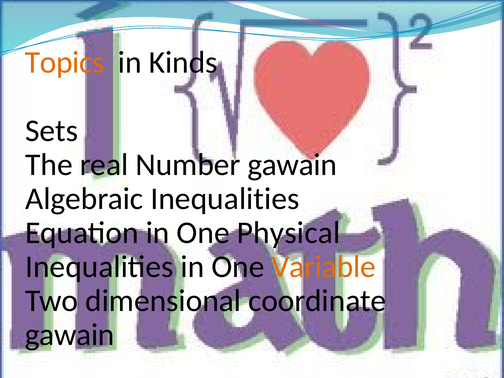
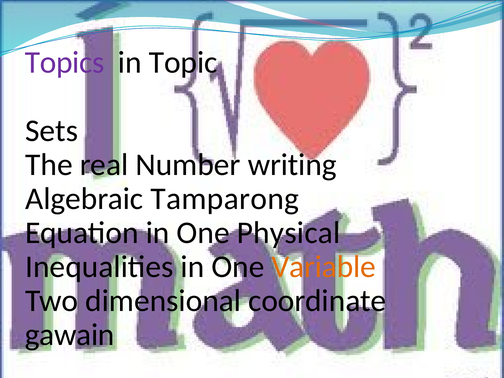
Topics colour: orange -> purple
Kinds: Kinds -> Topic
Number gawain: gawain -> writing
Algebraic Inequalities: Inequalities -> Tamparong
